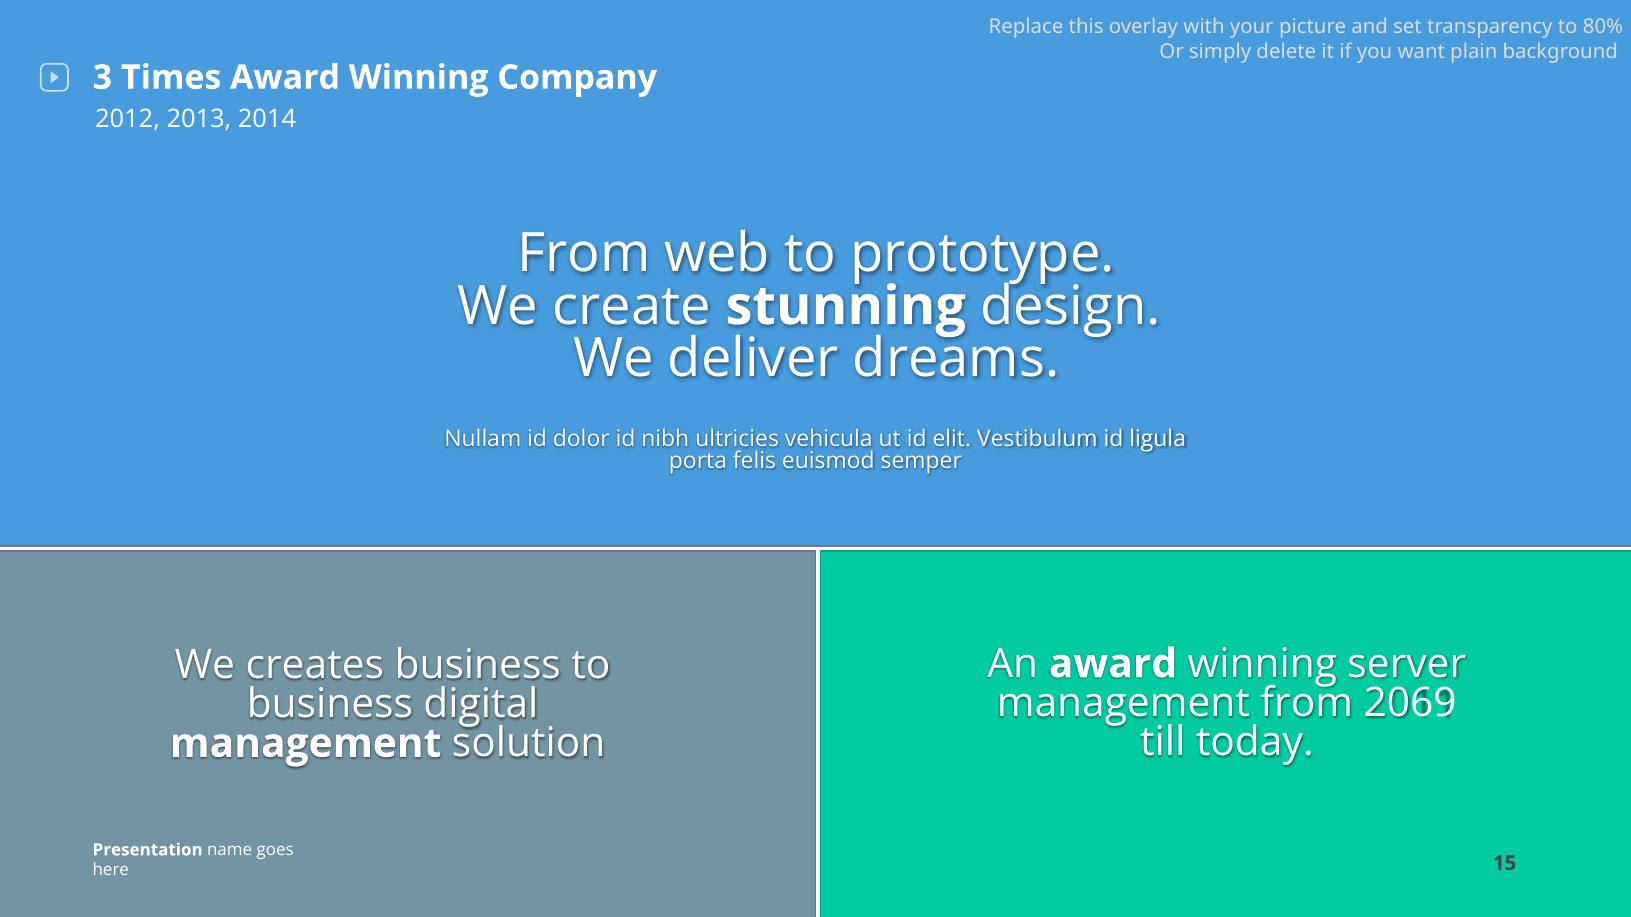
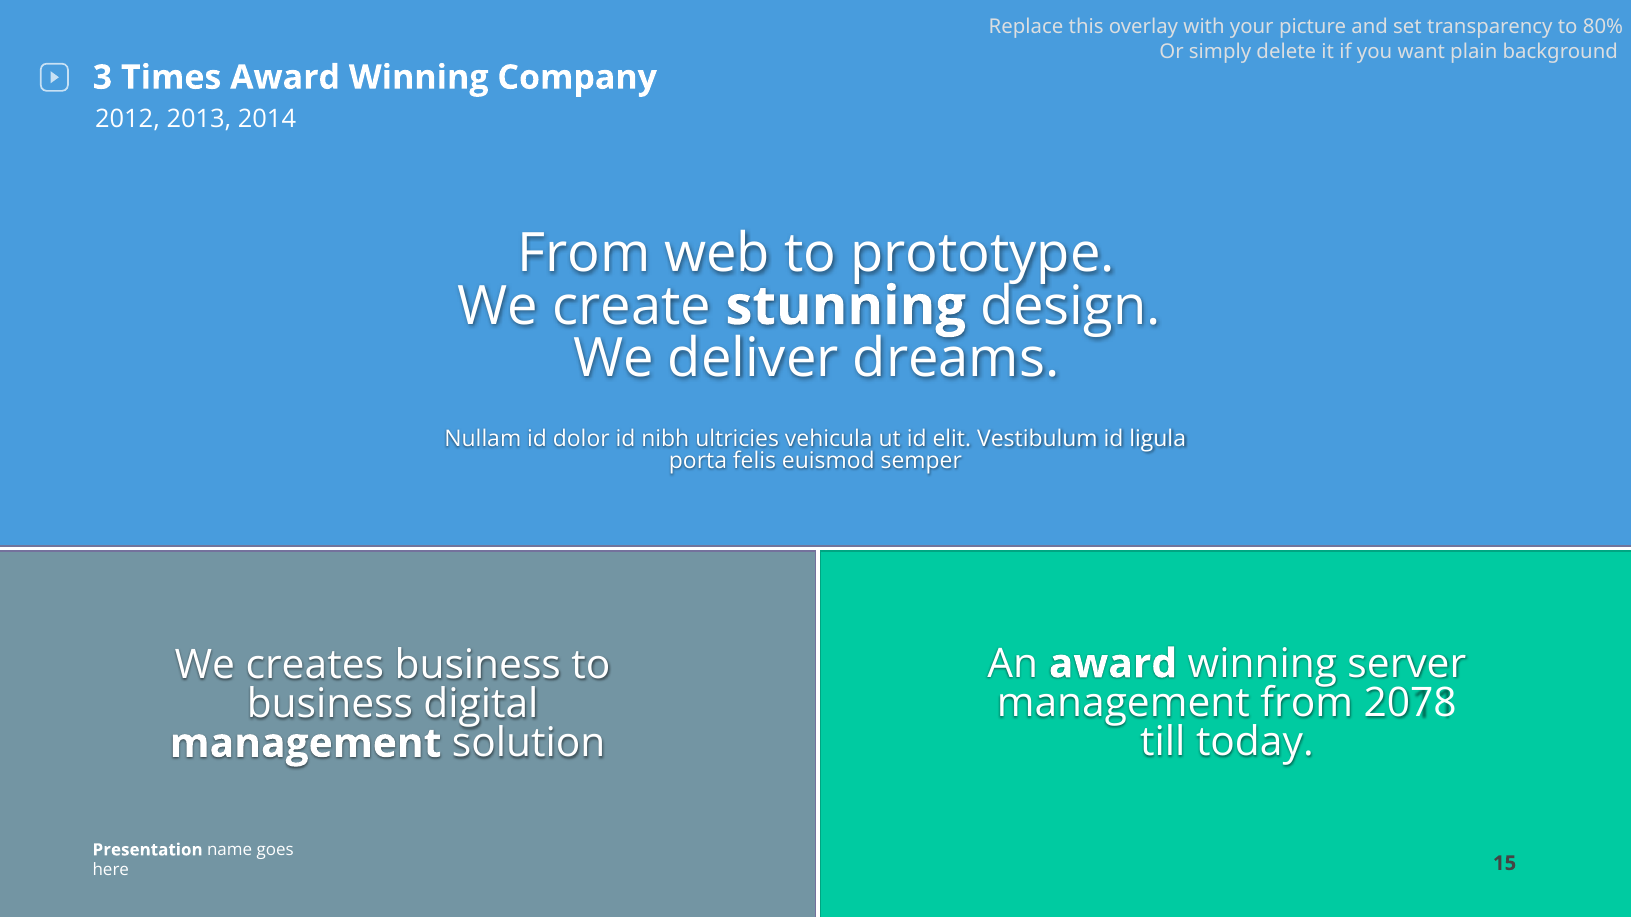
2069: 2069 -> 2078
